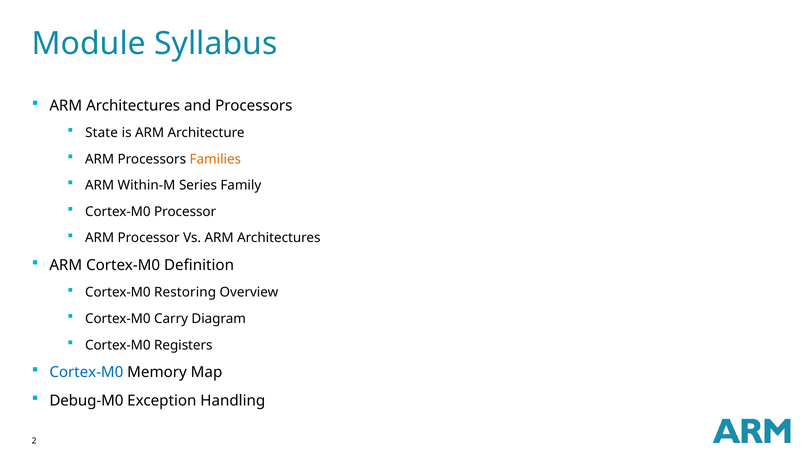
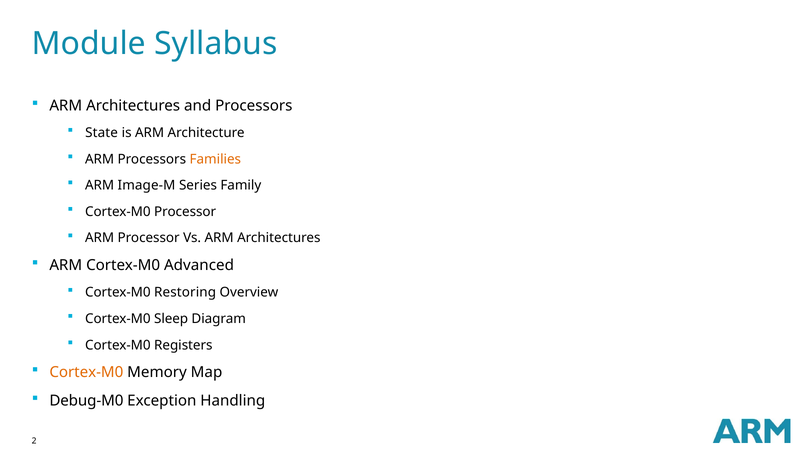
Within-M: Within-M -> Image-M
Definition: Definition -> Advanced
Carry: Carry -> Sleep
Cortex-M0 at (86, 372) colour: blue -> orange
